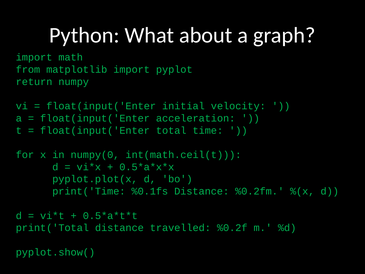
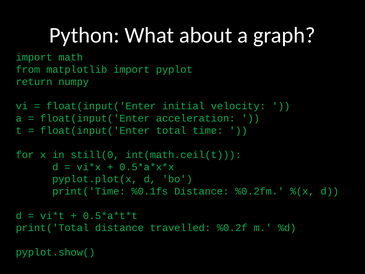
numpy(0: numpy(0 -> still(0
